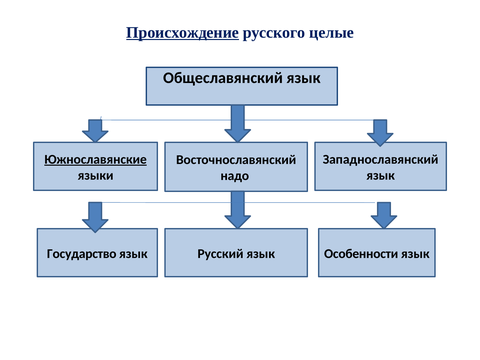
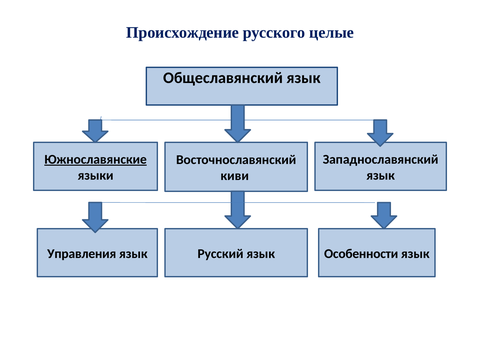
Происхождение underline: present -> none
надо: надо -> киви
Государство: Государство -> Управления
